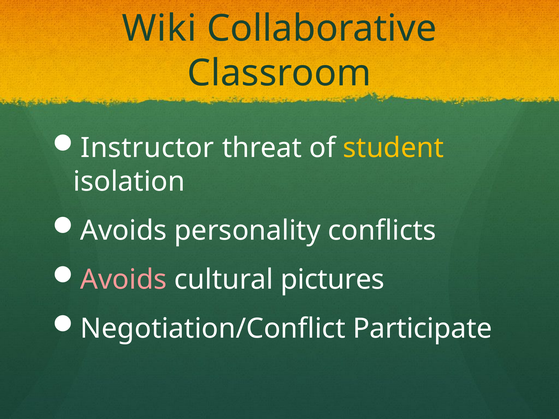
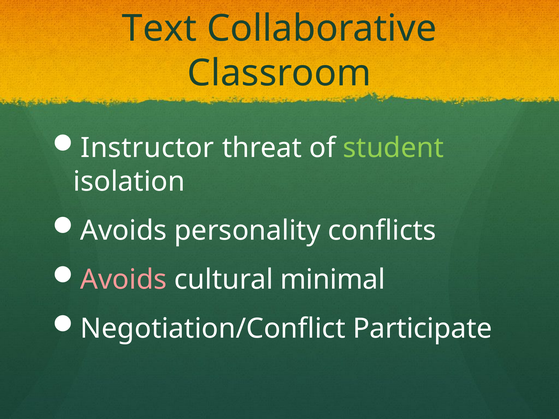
Wiki: Wiki -> Text
student colour: yellow -> light green
pictures: pictures -> minimal
